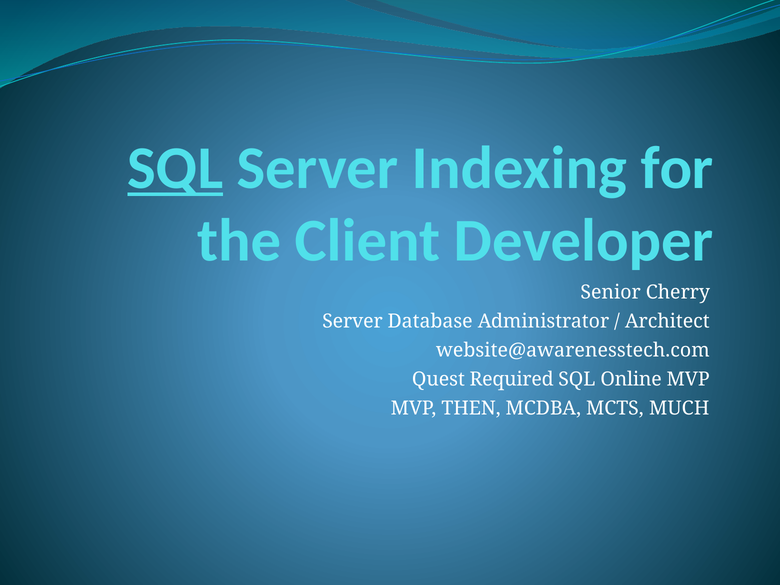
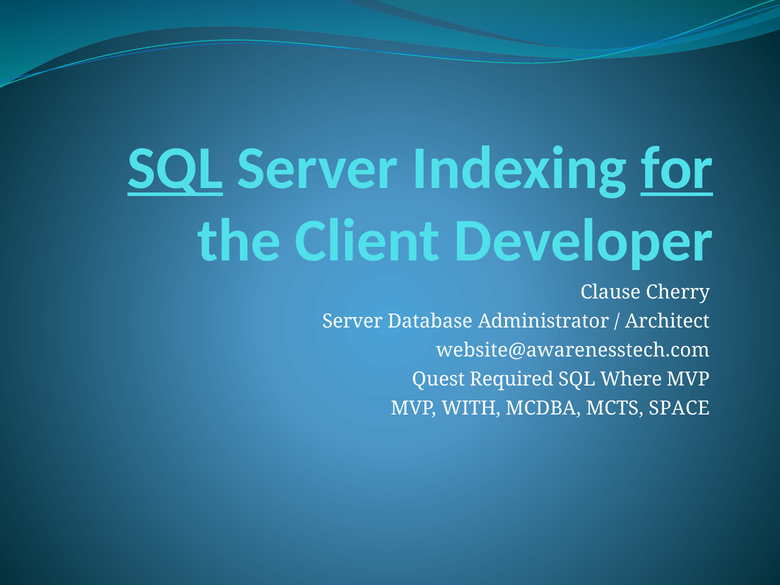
for underline: none -> present
Senior: Senior -> Clause
Online: Online -> Where
THEN: THEN -> WITH
MUCH: MUCH -> SPACE
